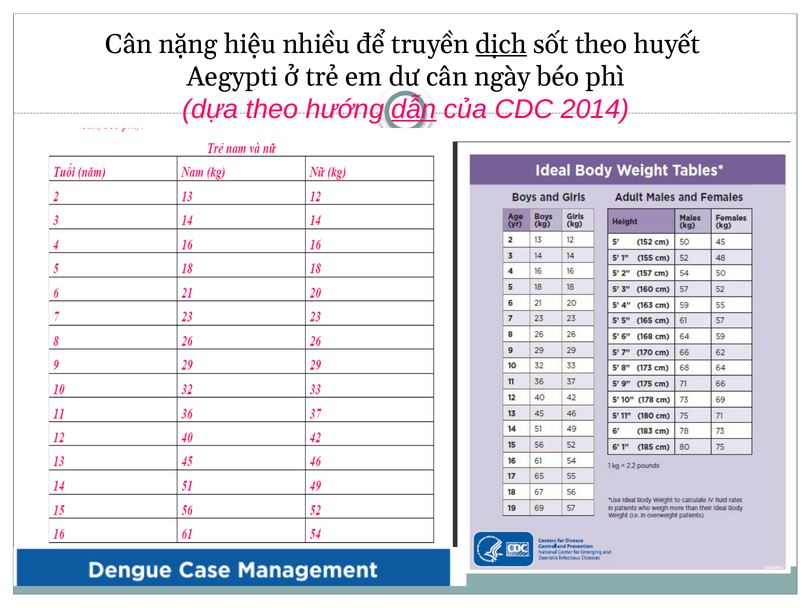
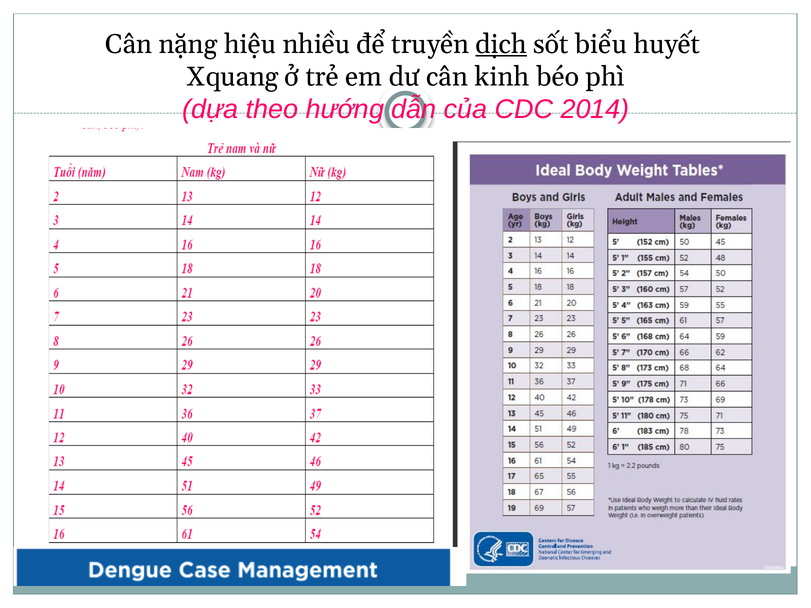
sốt theo: theo -> biểu
Aegypti: Aegypti -> Xquang
ngày: ngày -> kinh
dẫn underline: present -> none
